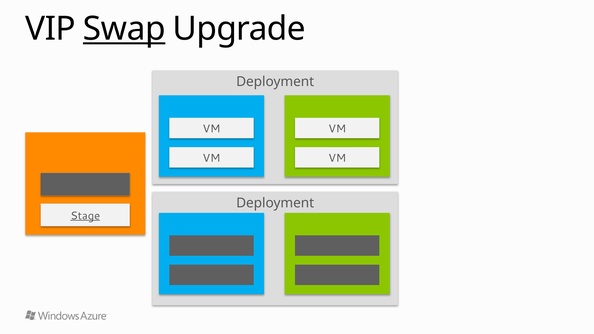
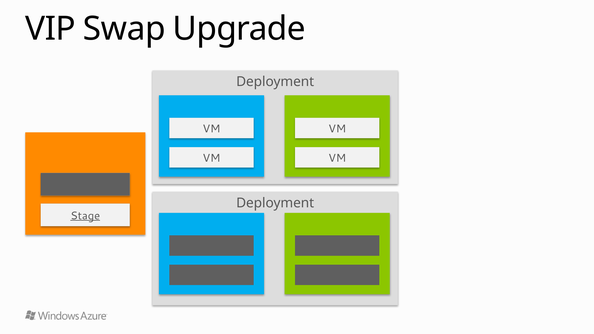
Swap underline: present -> none
